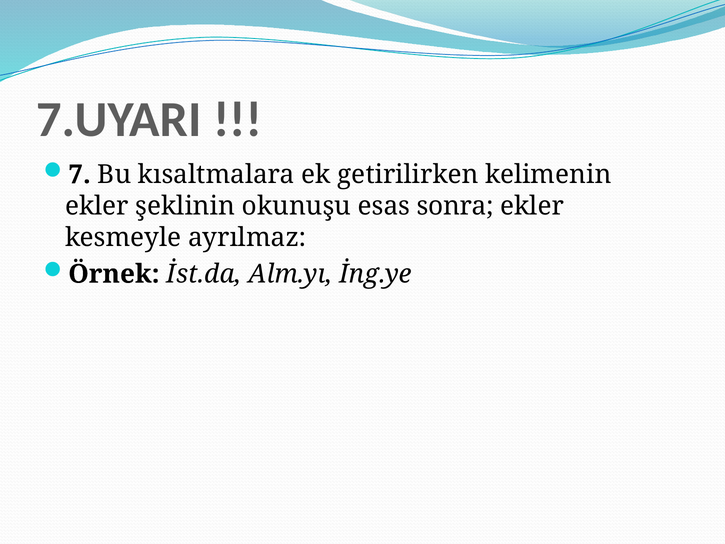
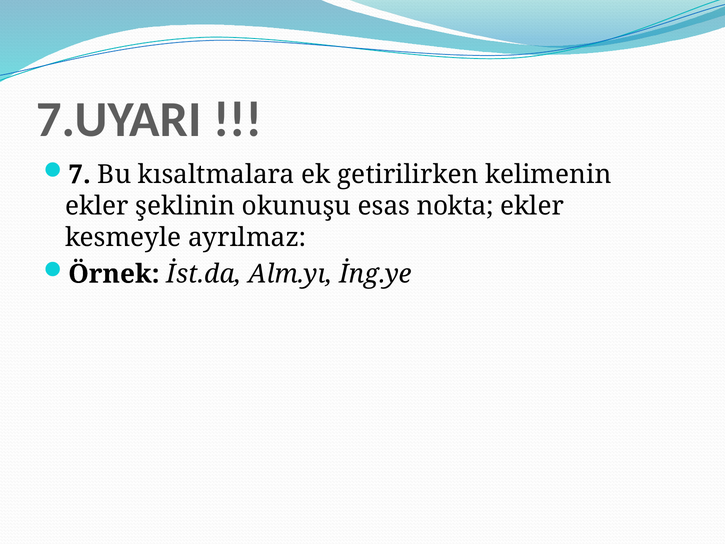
sonra: sonra -> nokta
